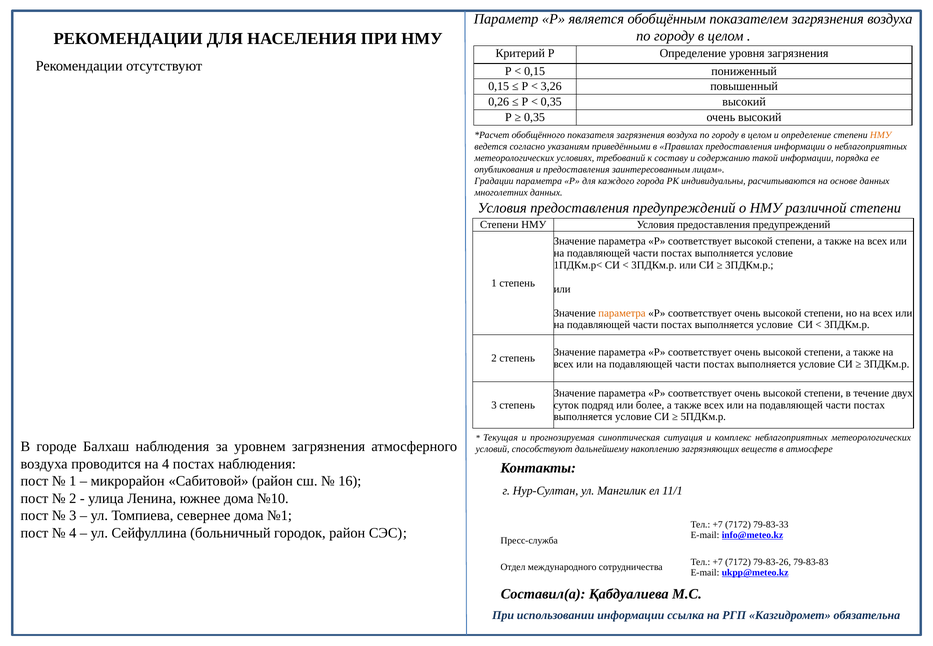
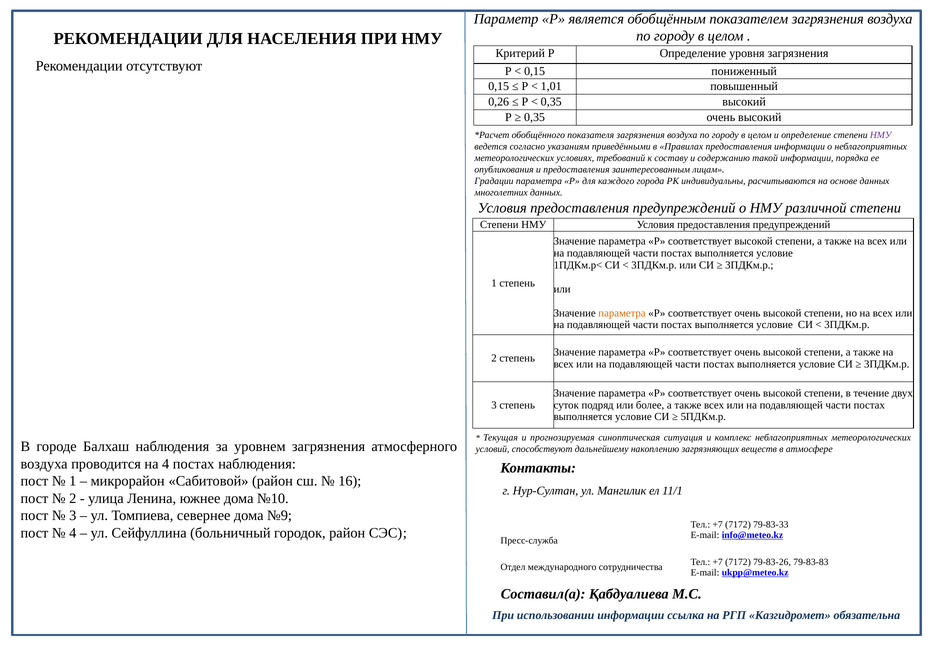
3,26: 3,26 -> 1,01
НМУ at (881, 135) colour: orange -> purple
№1: №1 -> №9
